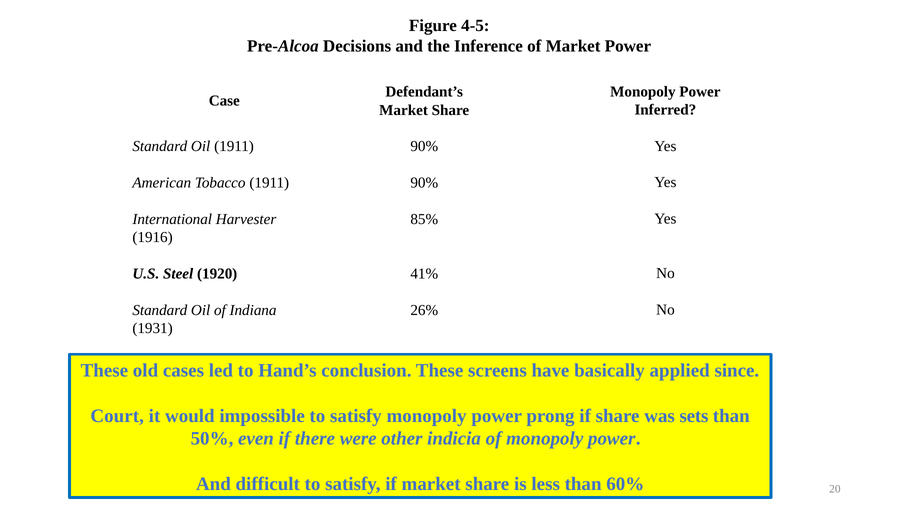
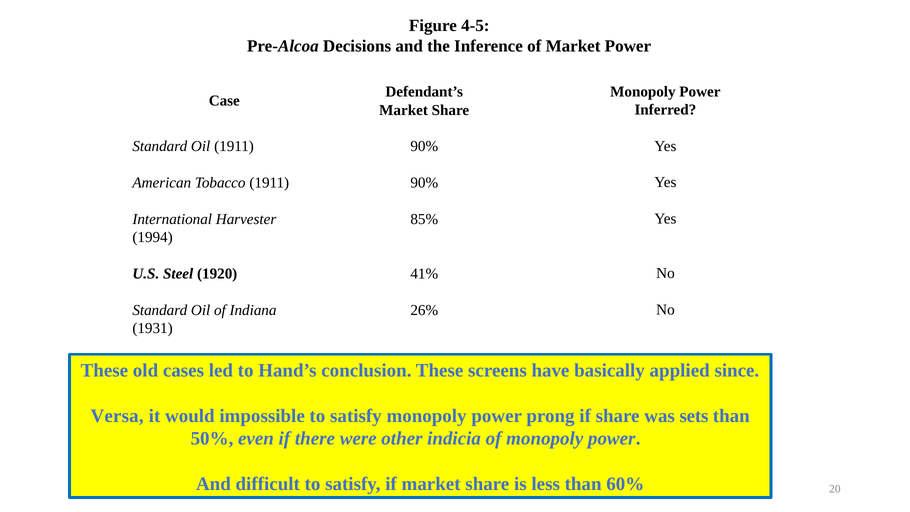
1916: 1916 -> 1994
Court: Court -> Versa
